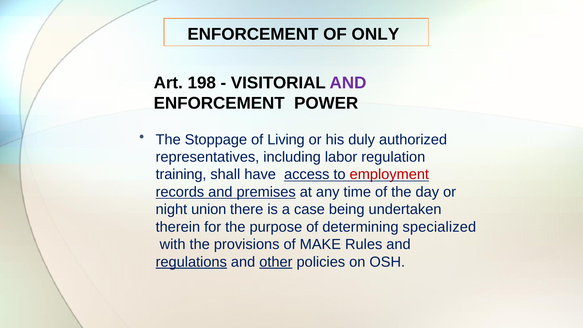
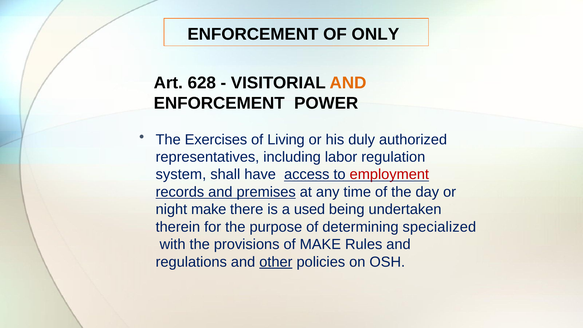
198: 198 -> 628
AND at (348, 83) colour: purple -> orange
Stoppage: Stoppage -> Exercises
training: training -> system
night union: union -> make
case: case -> used
regulations underline: present -> none
